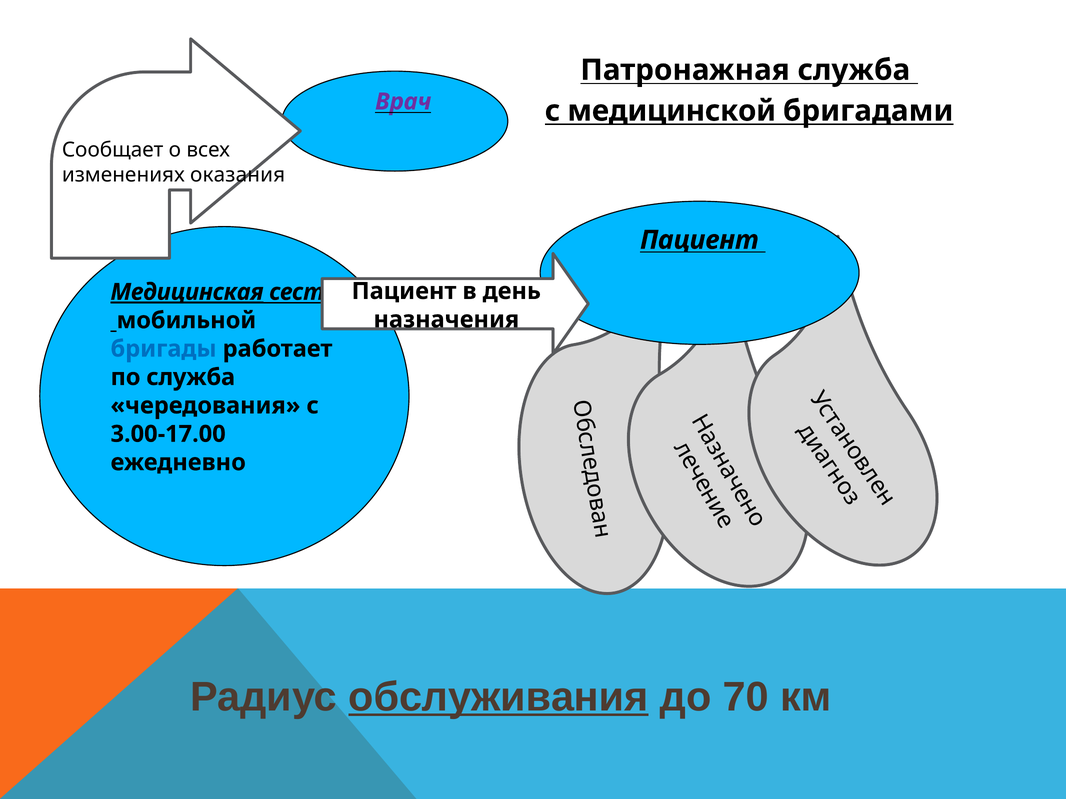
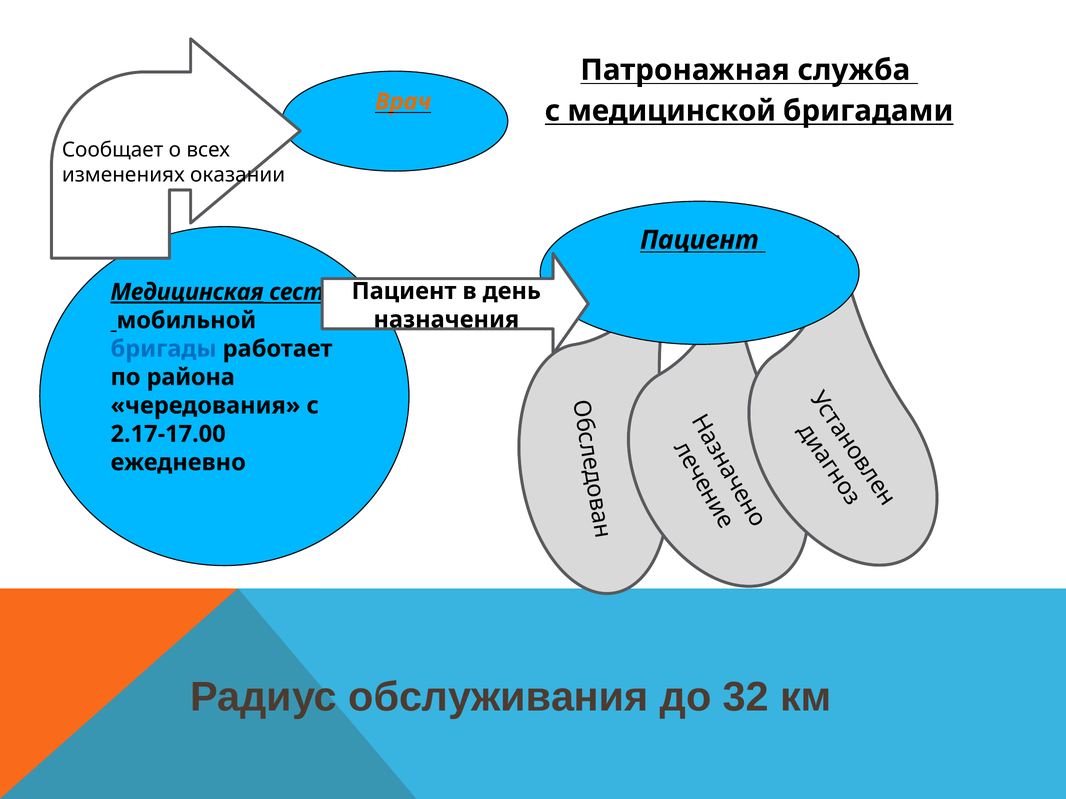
Врач colour: purple -> orange
оказания: оказания -> оказании
по служба: служба -> района
3.00-17.00: 3.00-17.00 -> 2.17-17.00
обслуживания underline: present -> none
70: 70 -> 32
